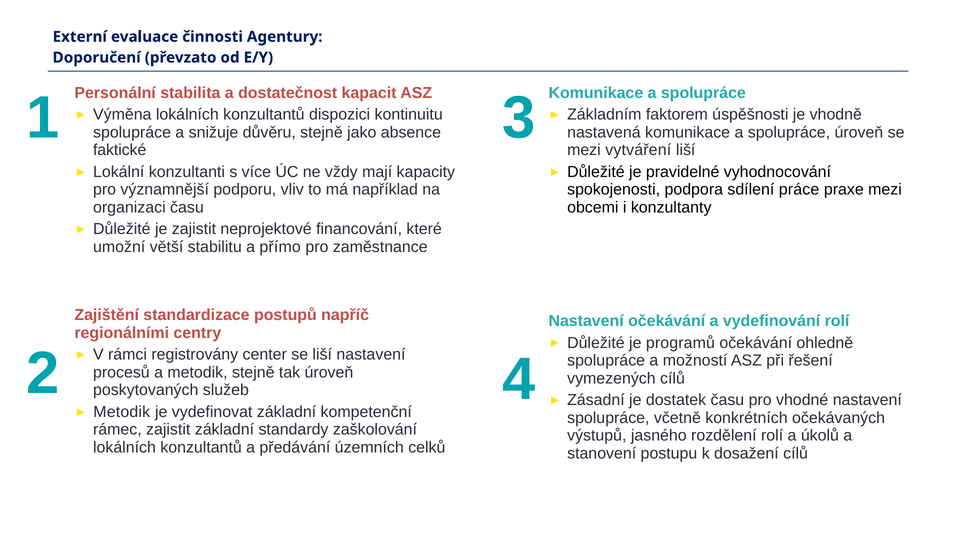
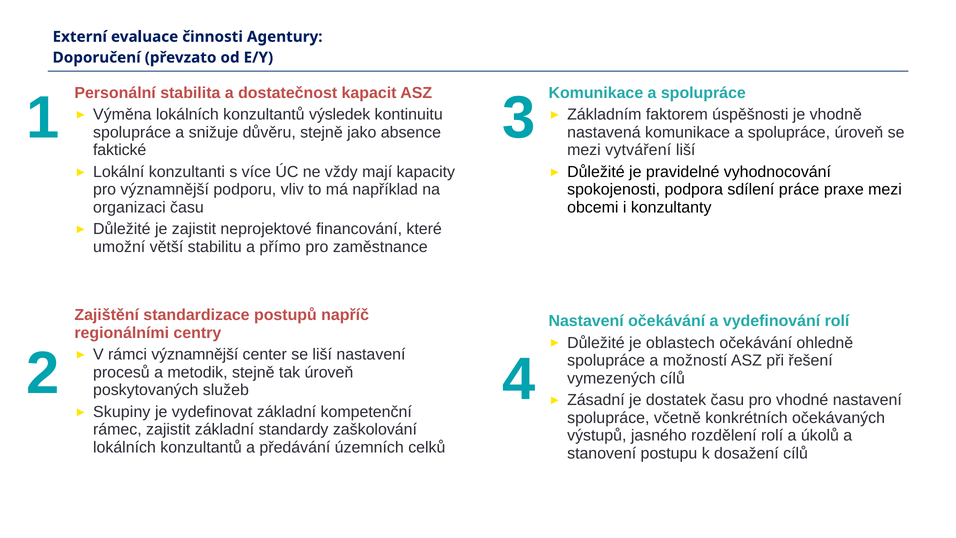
dispozici: dispozici -> výsledek
programů: programů -> oblastech
rámci registrovány: registrovány -> významnější
Metodik at (122, 412): Metodik -> Skupiny
